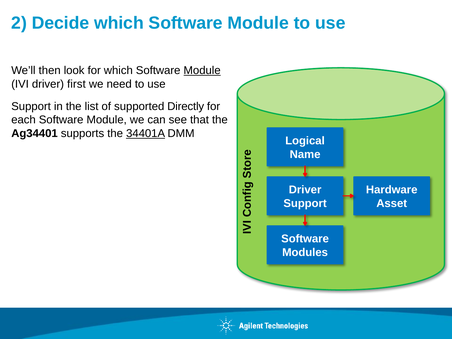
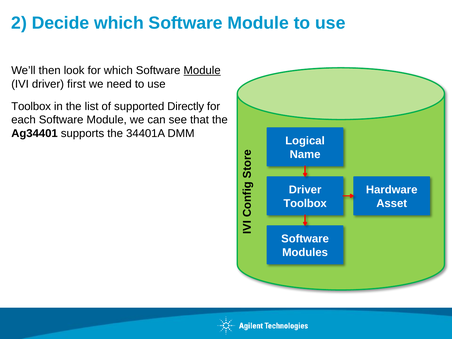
Support at (31, 106): Support -> Toolbox
34401A underline: present -> none
Support at (305, 203): Support -> Toolbox
